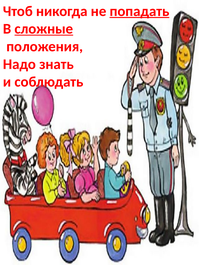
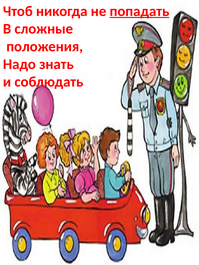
сложные underline: present -> none
